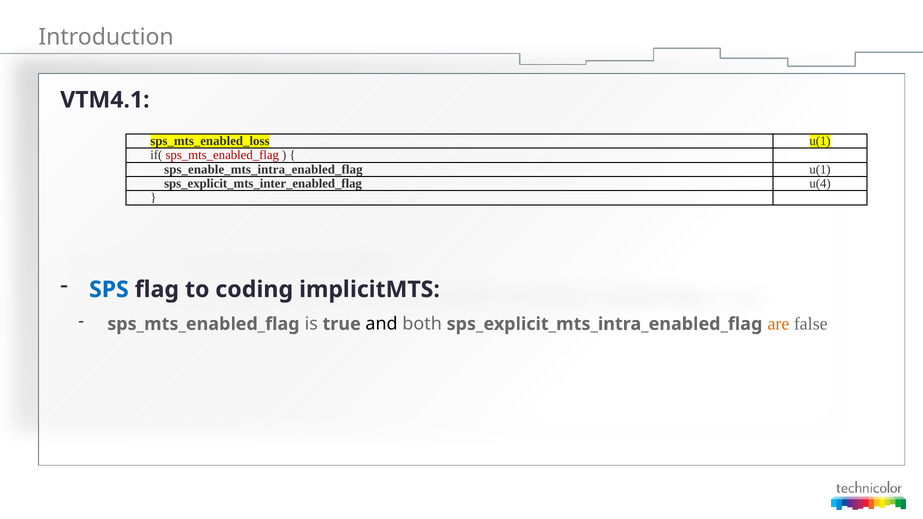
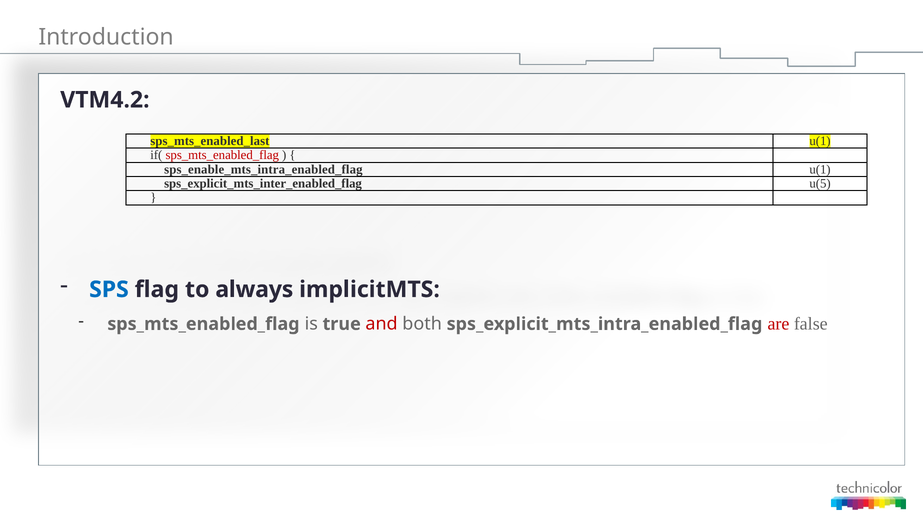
VTM4.1: VTM4.1 -> VTM4.2
sps_mts_enabled_loss: sps_mts_enabled_loss -> sps_mts_enabled_last
u(4: u(4 -> u(5
coding: coding -> always
and colour: black -> red
are colour: orange -> red
